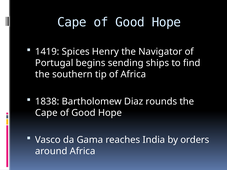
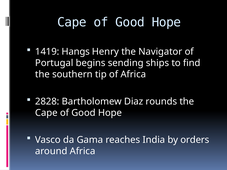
Spices: Spices -> Hangs
1838: 1838 -> 2828
